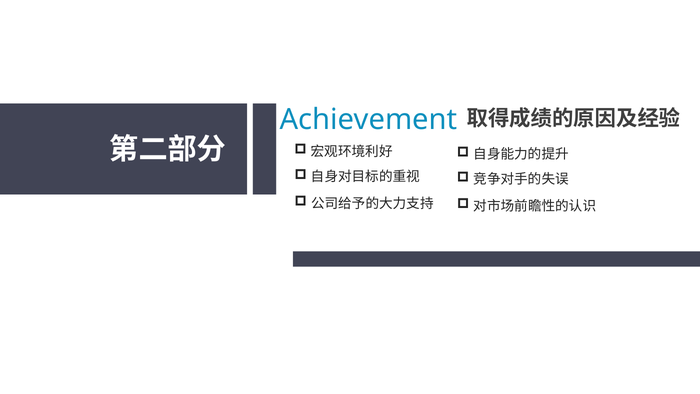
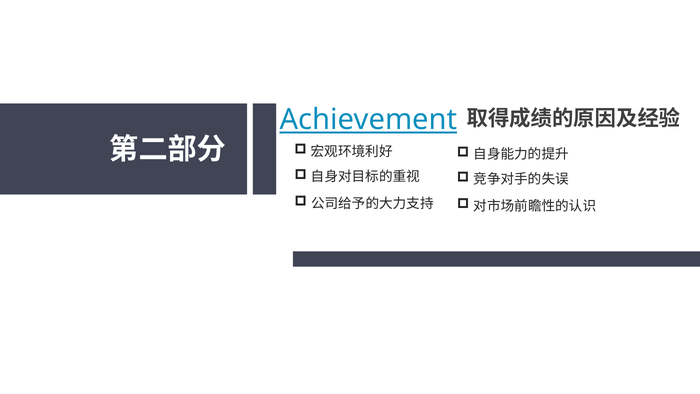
Achievement underline: none -> present
